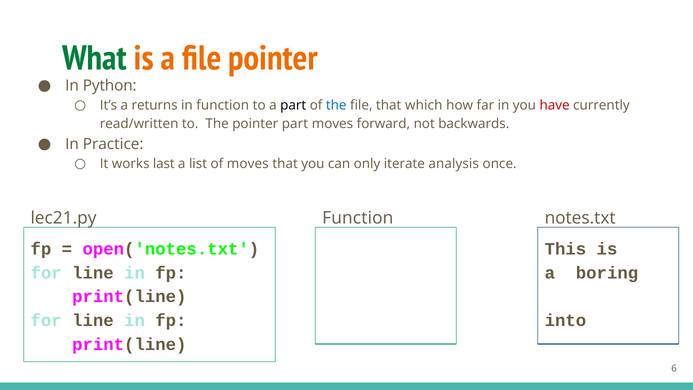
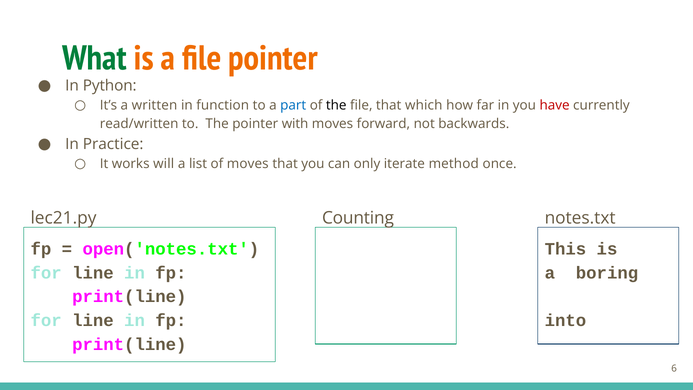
returns: returns -> written
part at (293, 105) colour: black -> blue
the at (336, 105) colour: blue -> black
pointer part: part -> with
last: last -> will
analysis: analysis -> method
lec21.py Function: Function -> Counting
